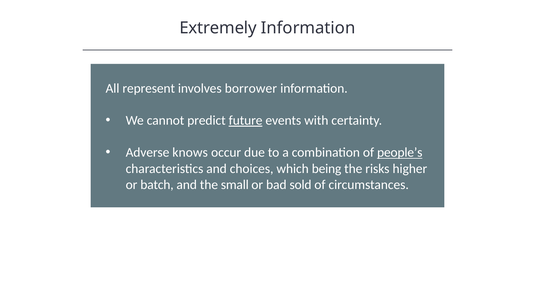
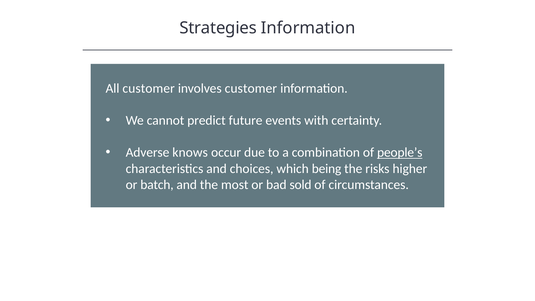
Extremely: Extremely -> Strategies
All represent: represent -> customer
involves borrower: borrower -> customer
future underline: present -> none
small: small -> most
